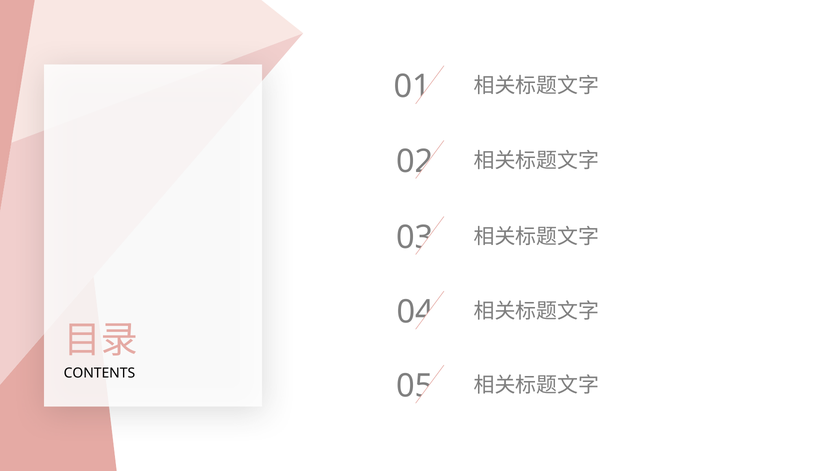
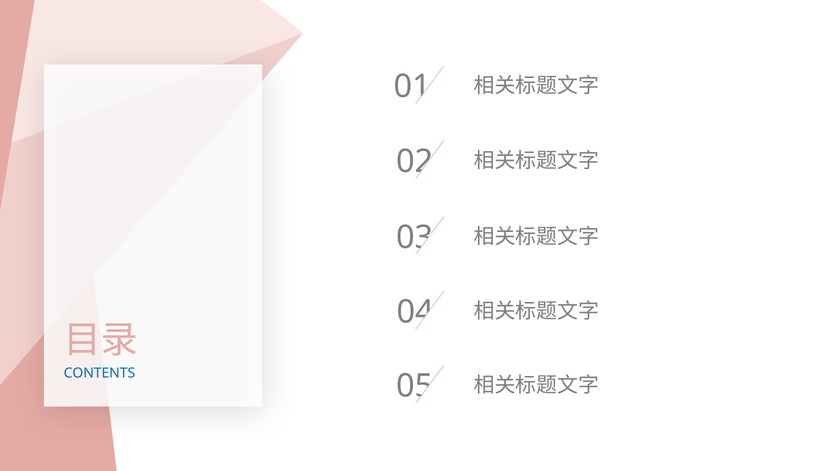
CONTENTS colour: black -> blue
